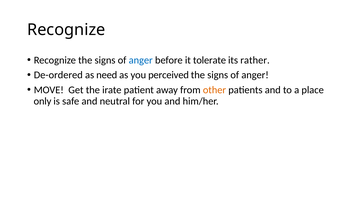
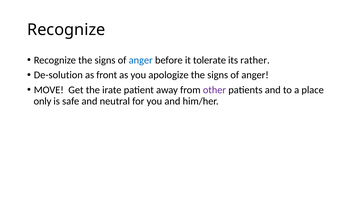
De-ordered: De-ordered -> De-solution
need: need -> front
perceived: perceived -> apologize
other colour: orange -> purple
